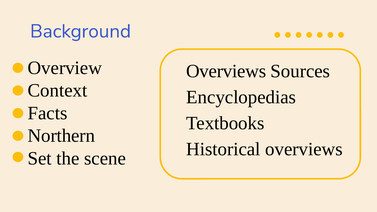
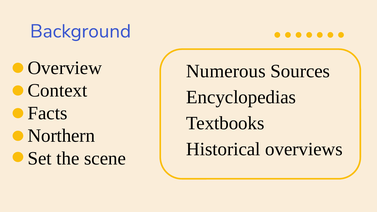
Overviews at (226, 71): Overviews -> Numerous
